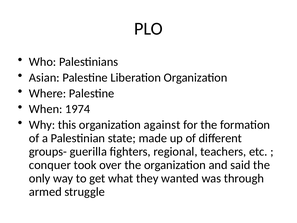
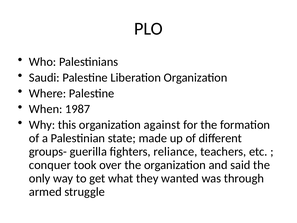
Asian: Asian -> Saudi
1974: 1974 -> 1987
regional: regional -> reliance
